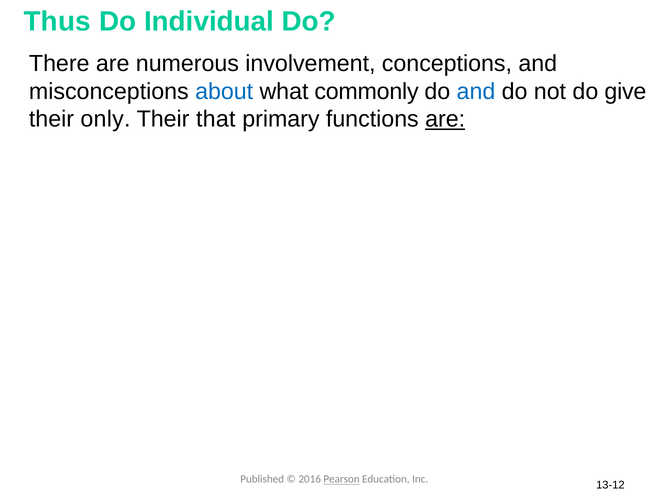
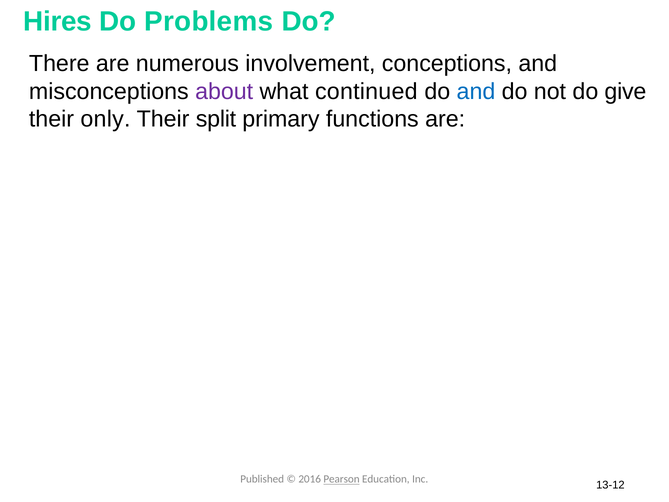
Thus: Thus -> Hires
Individual: Individual -> Problems
about colour: blue -> purple
commonly: commonly -> continued
that: that -> split
are at (445, 119) underline: present -> none
